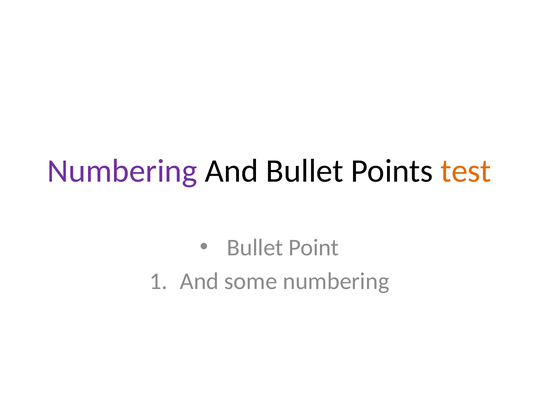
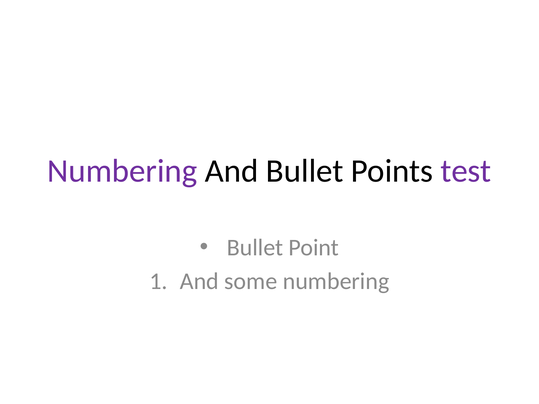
test colour: orange -> purple
